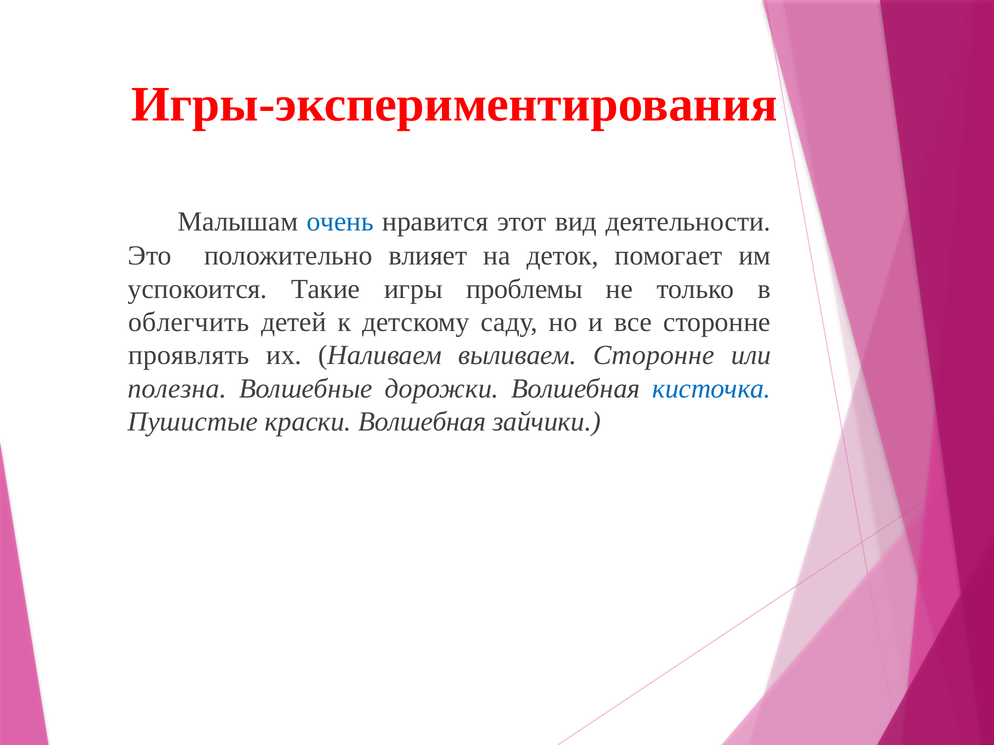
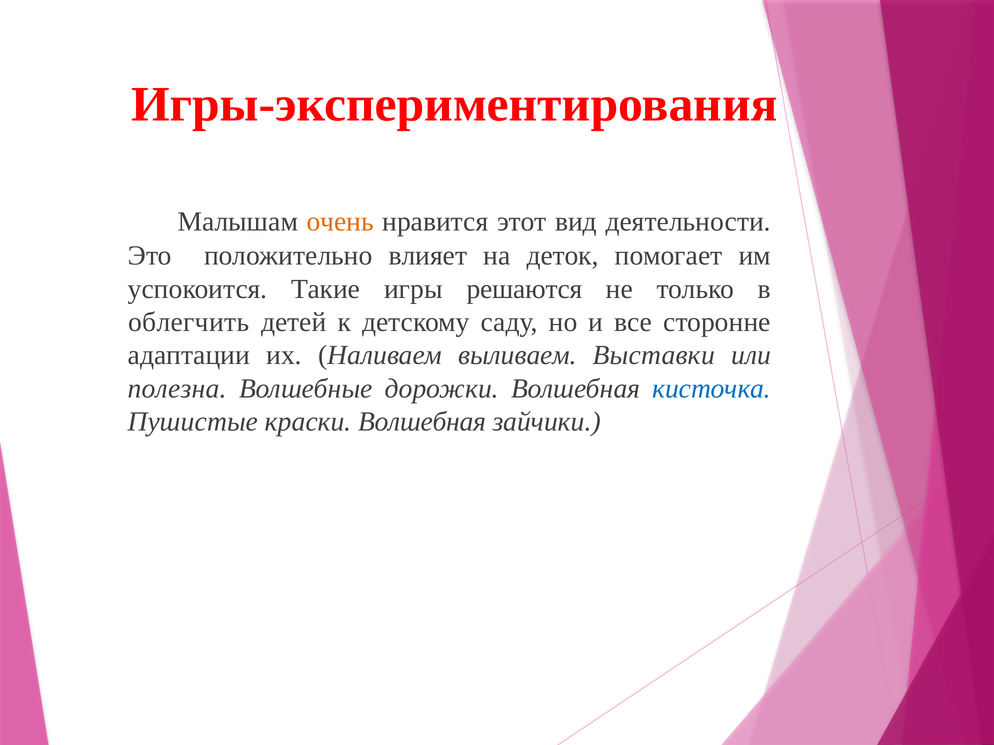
очень colour: blue -> orange
проблемы: проблемы -> решаются
проявлять: проявлять -> адаптации
выливаем Сторонне: Сторонне -> Выставки
